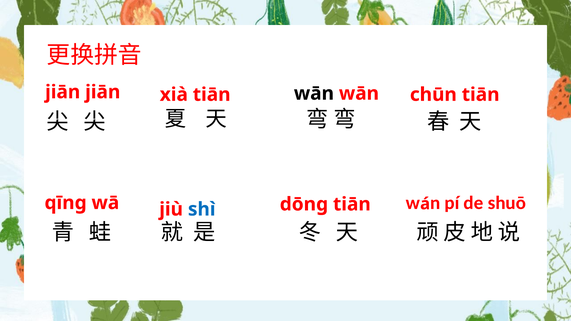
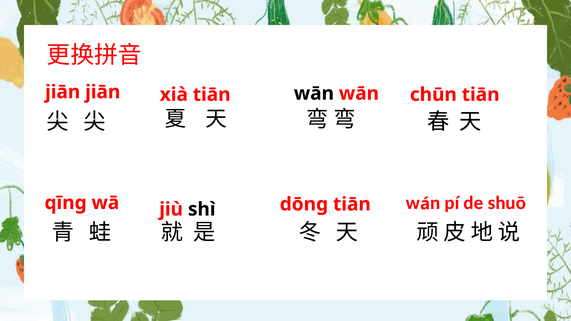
shì colour: blue -> black
